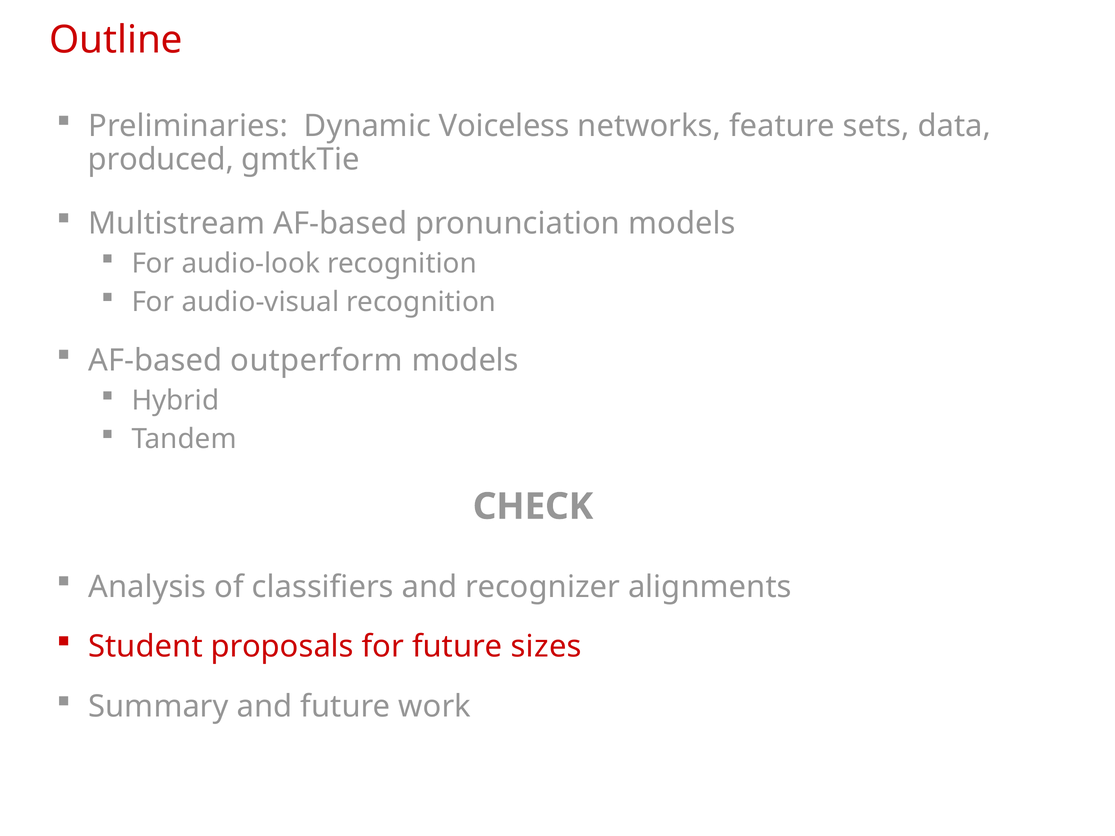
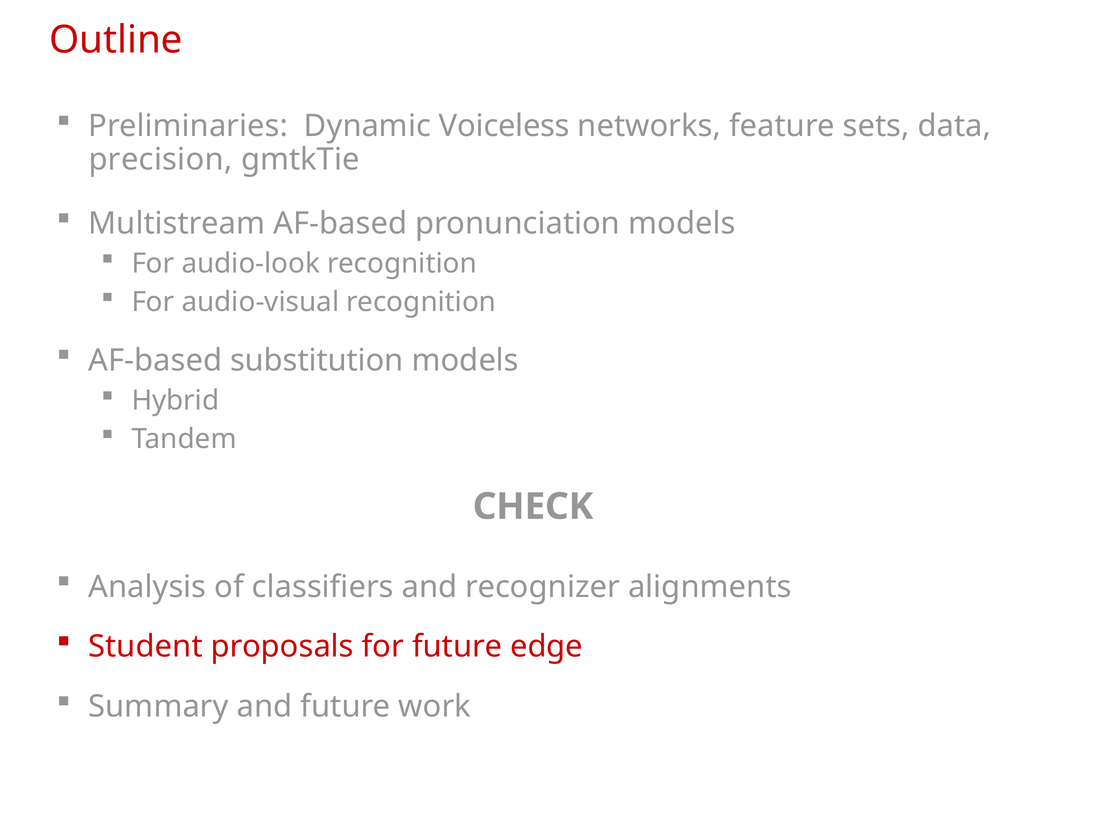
produced: produced -> precision
outperform: outperform -> substitution
sizes: sizes -> edge
